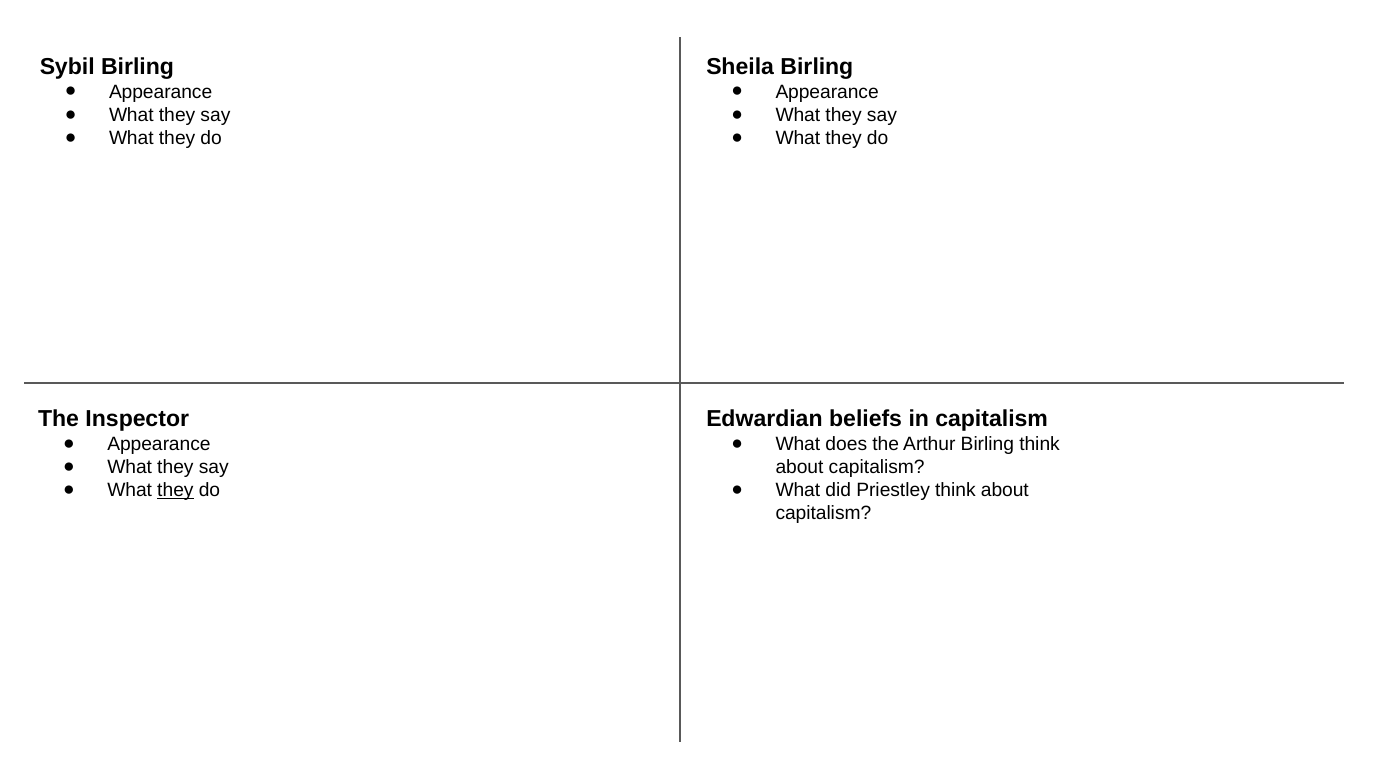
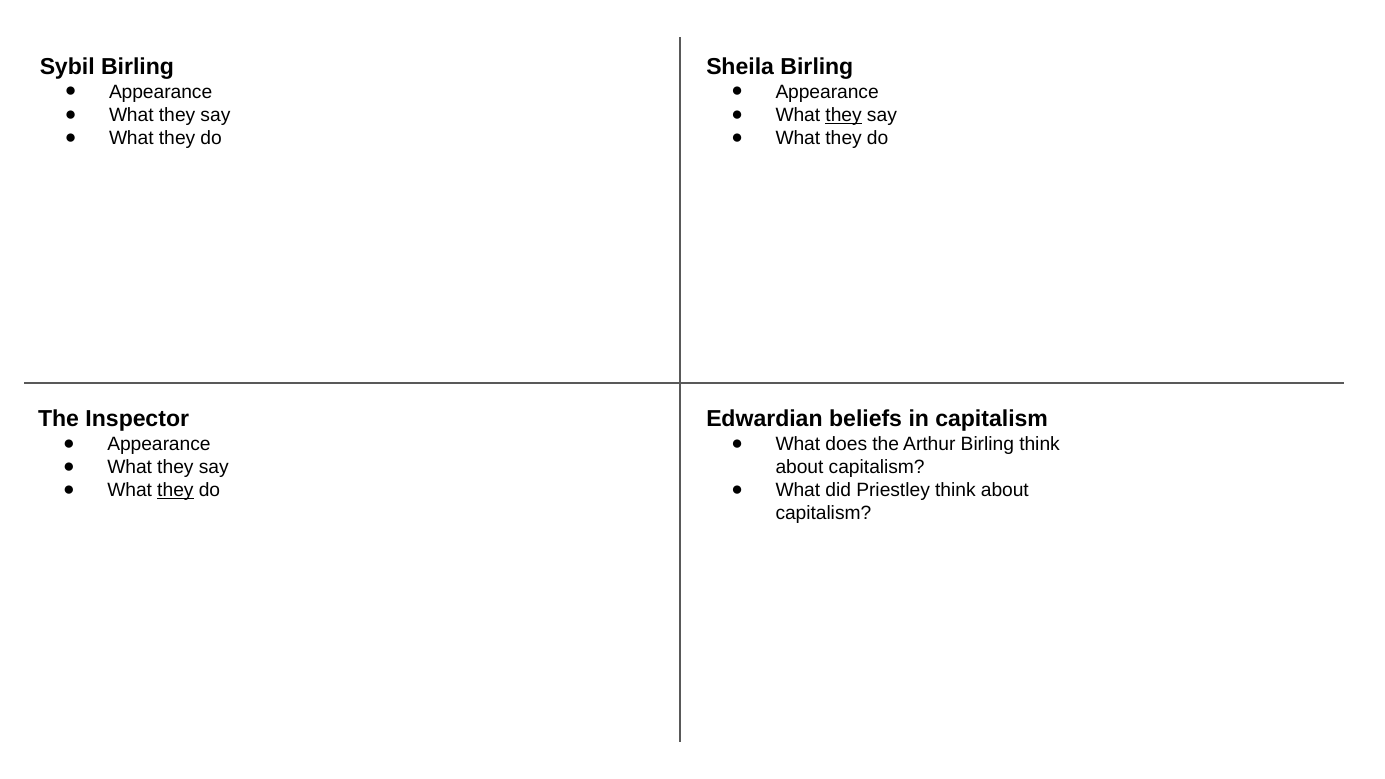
they at (844, 115) underline: none -> present
